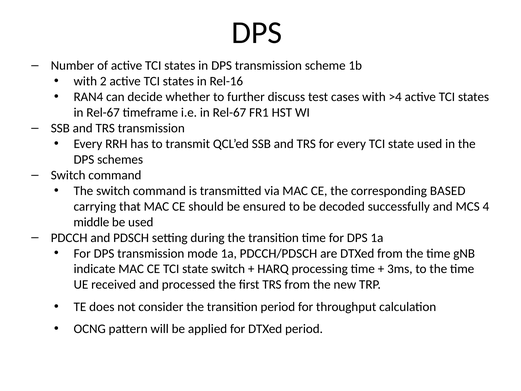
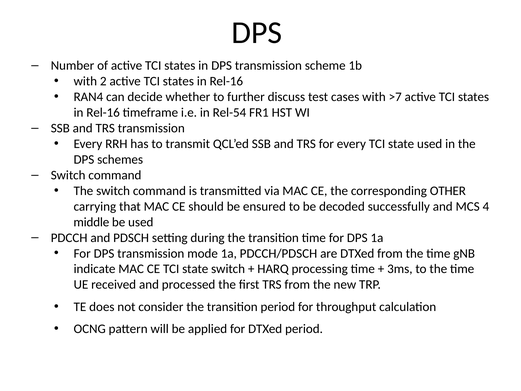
>4: >4 -> >7
Rel-67 at (103, 113): Rel-67 -> Rel-16
i.e in Rel-67: Rel-67 -> Rel-54
BASED: BASED -> OTHER
